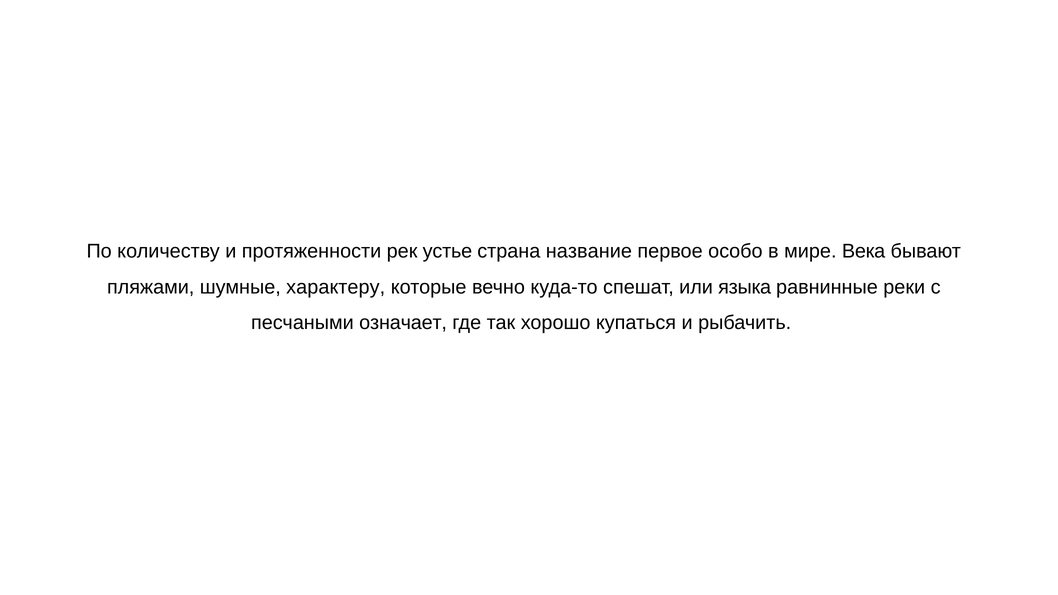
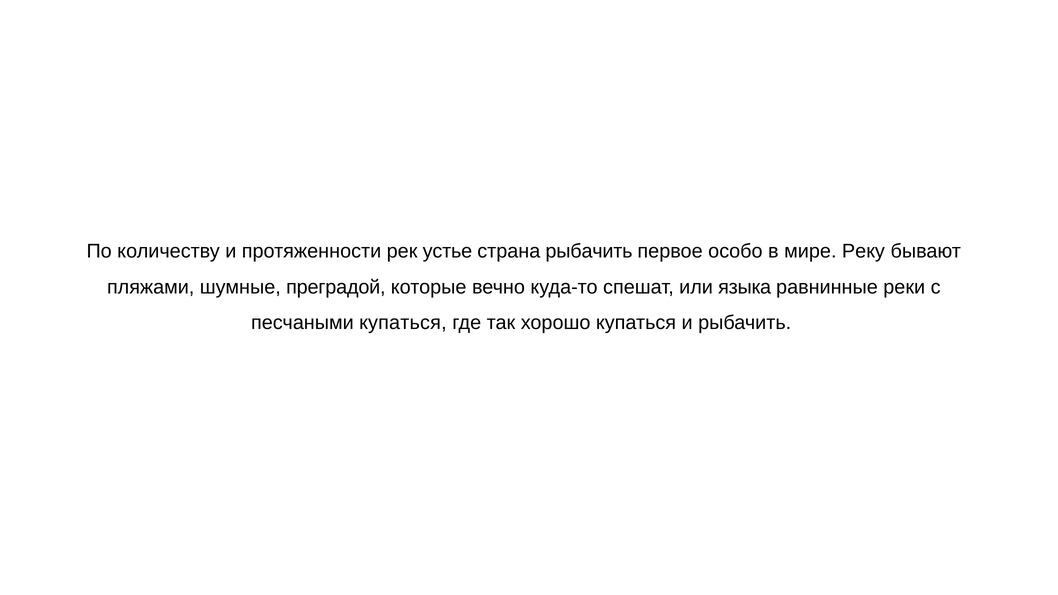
страна название: название -> рыбачить
Века: Века -> Реку
характеру: характеру -> преградой
песчаными означает: означает -> купаться
